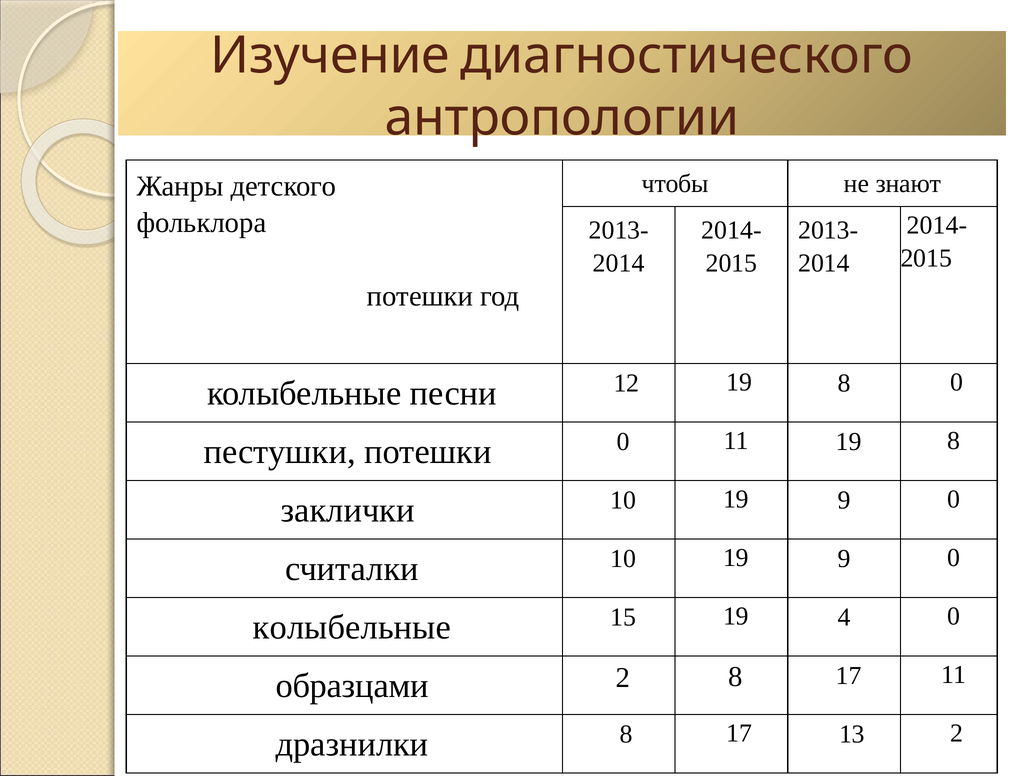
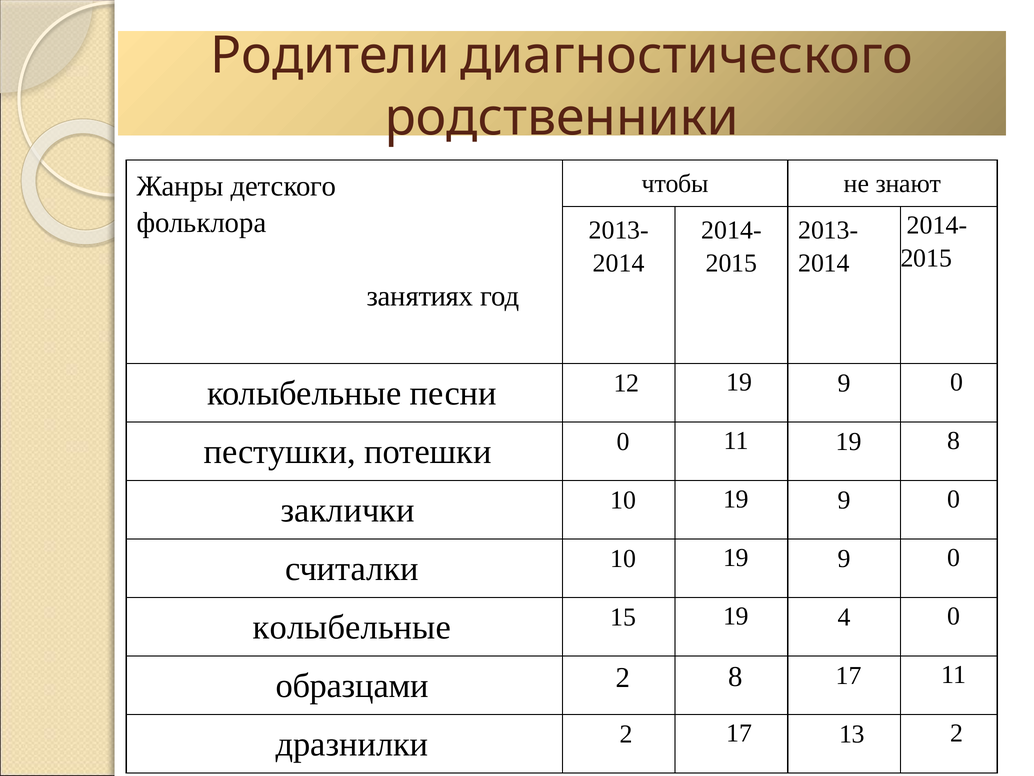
Изучение: Изучение -> Родители
антропологии: антропологии -> родственники
потешки at (420, 296): потешки -> занятиях
12 19 8: 8 -> 9
дразнилки 8: 8 -> 2
